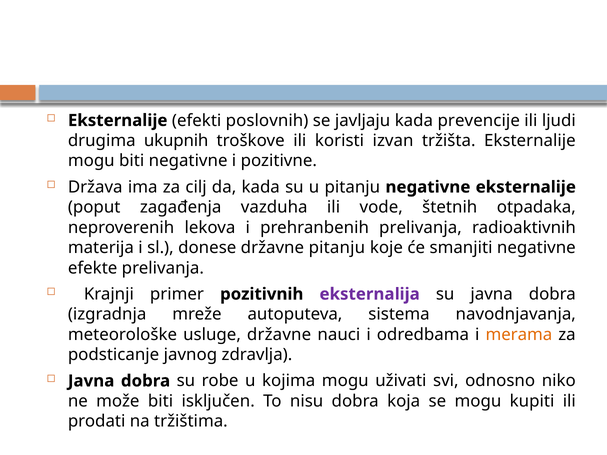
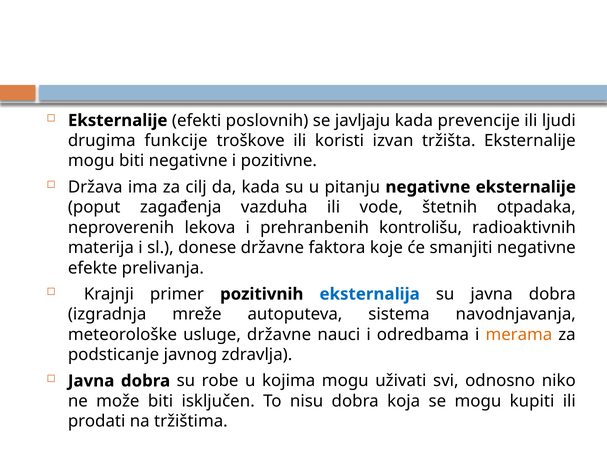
ukupnih: ukupnih -> funkcije
prehranbenih prelivanja: prelivanja -> kontrolišu
državne pitanju: pitanju -> faktora
eksternalija colour: purple -> blue
